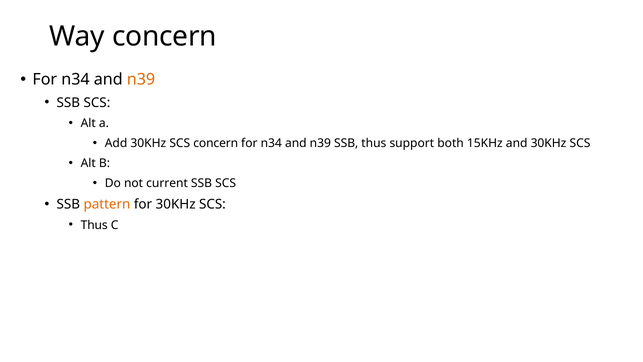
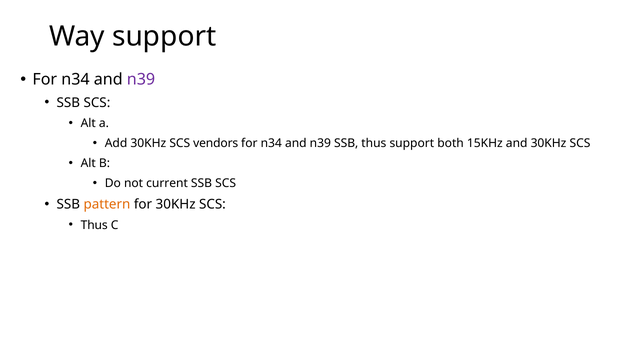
Way concern: concern -> support
n39 at (141, 80) colour: orange -> purple
SCS concern: concern -> vendors
